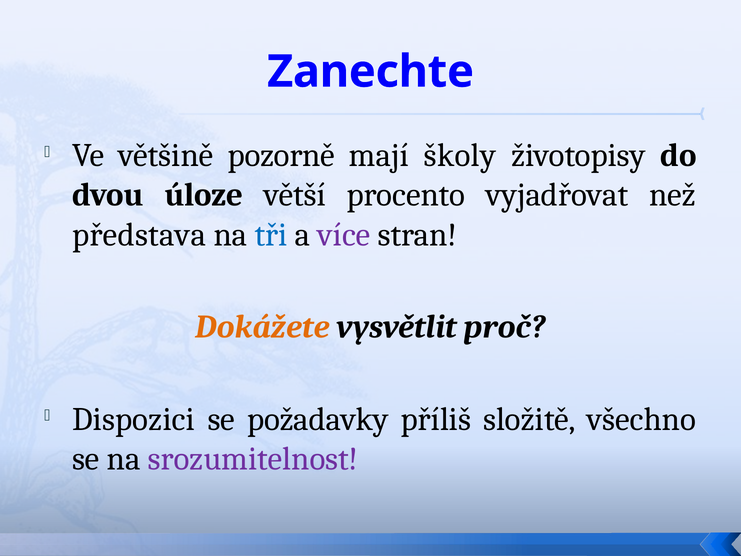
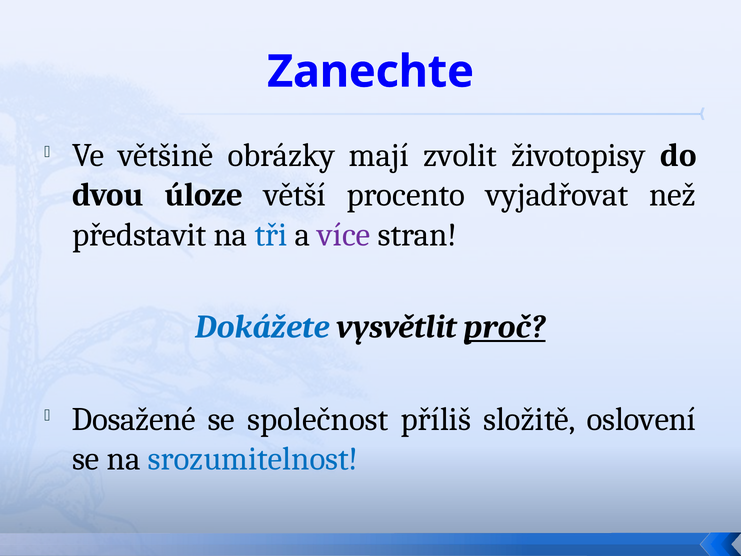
pozorně: pozorně -> obrázky
školy: školy -> zvolit
představa: představa -> představit
Dokážete colour: orange -> blue
proč underline: none -> present
Dispozici: Dispozici -> Dosažené
požadavky: požadavky -> společnost
všechno: všechno -> oslovení
srozumitelnost colour: purple -> blue
